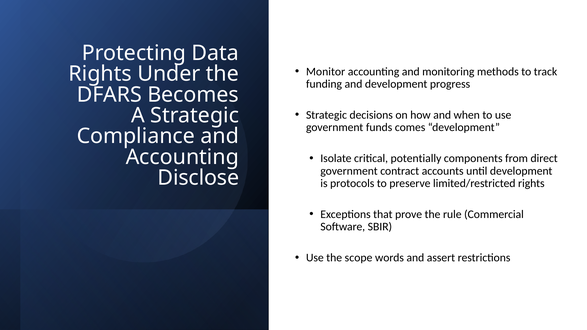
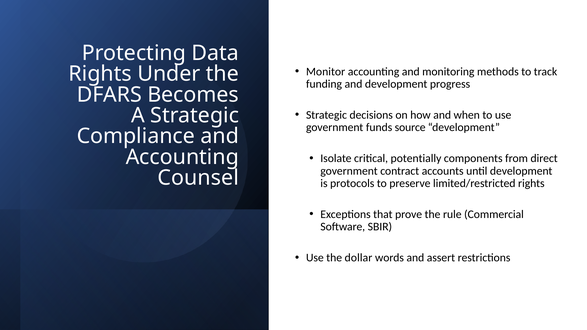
comes: comes -> source
Disclose: Disclose -> Counsel
scope: scope -> dollar
